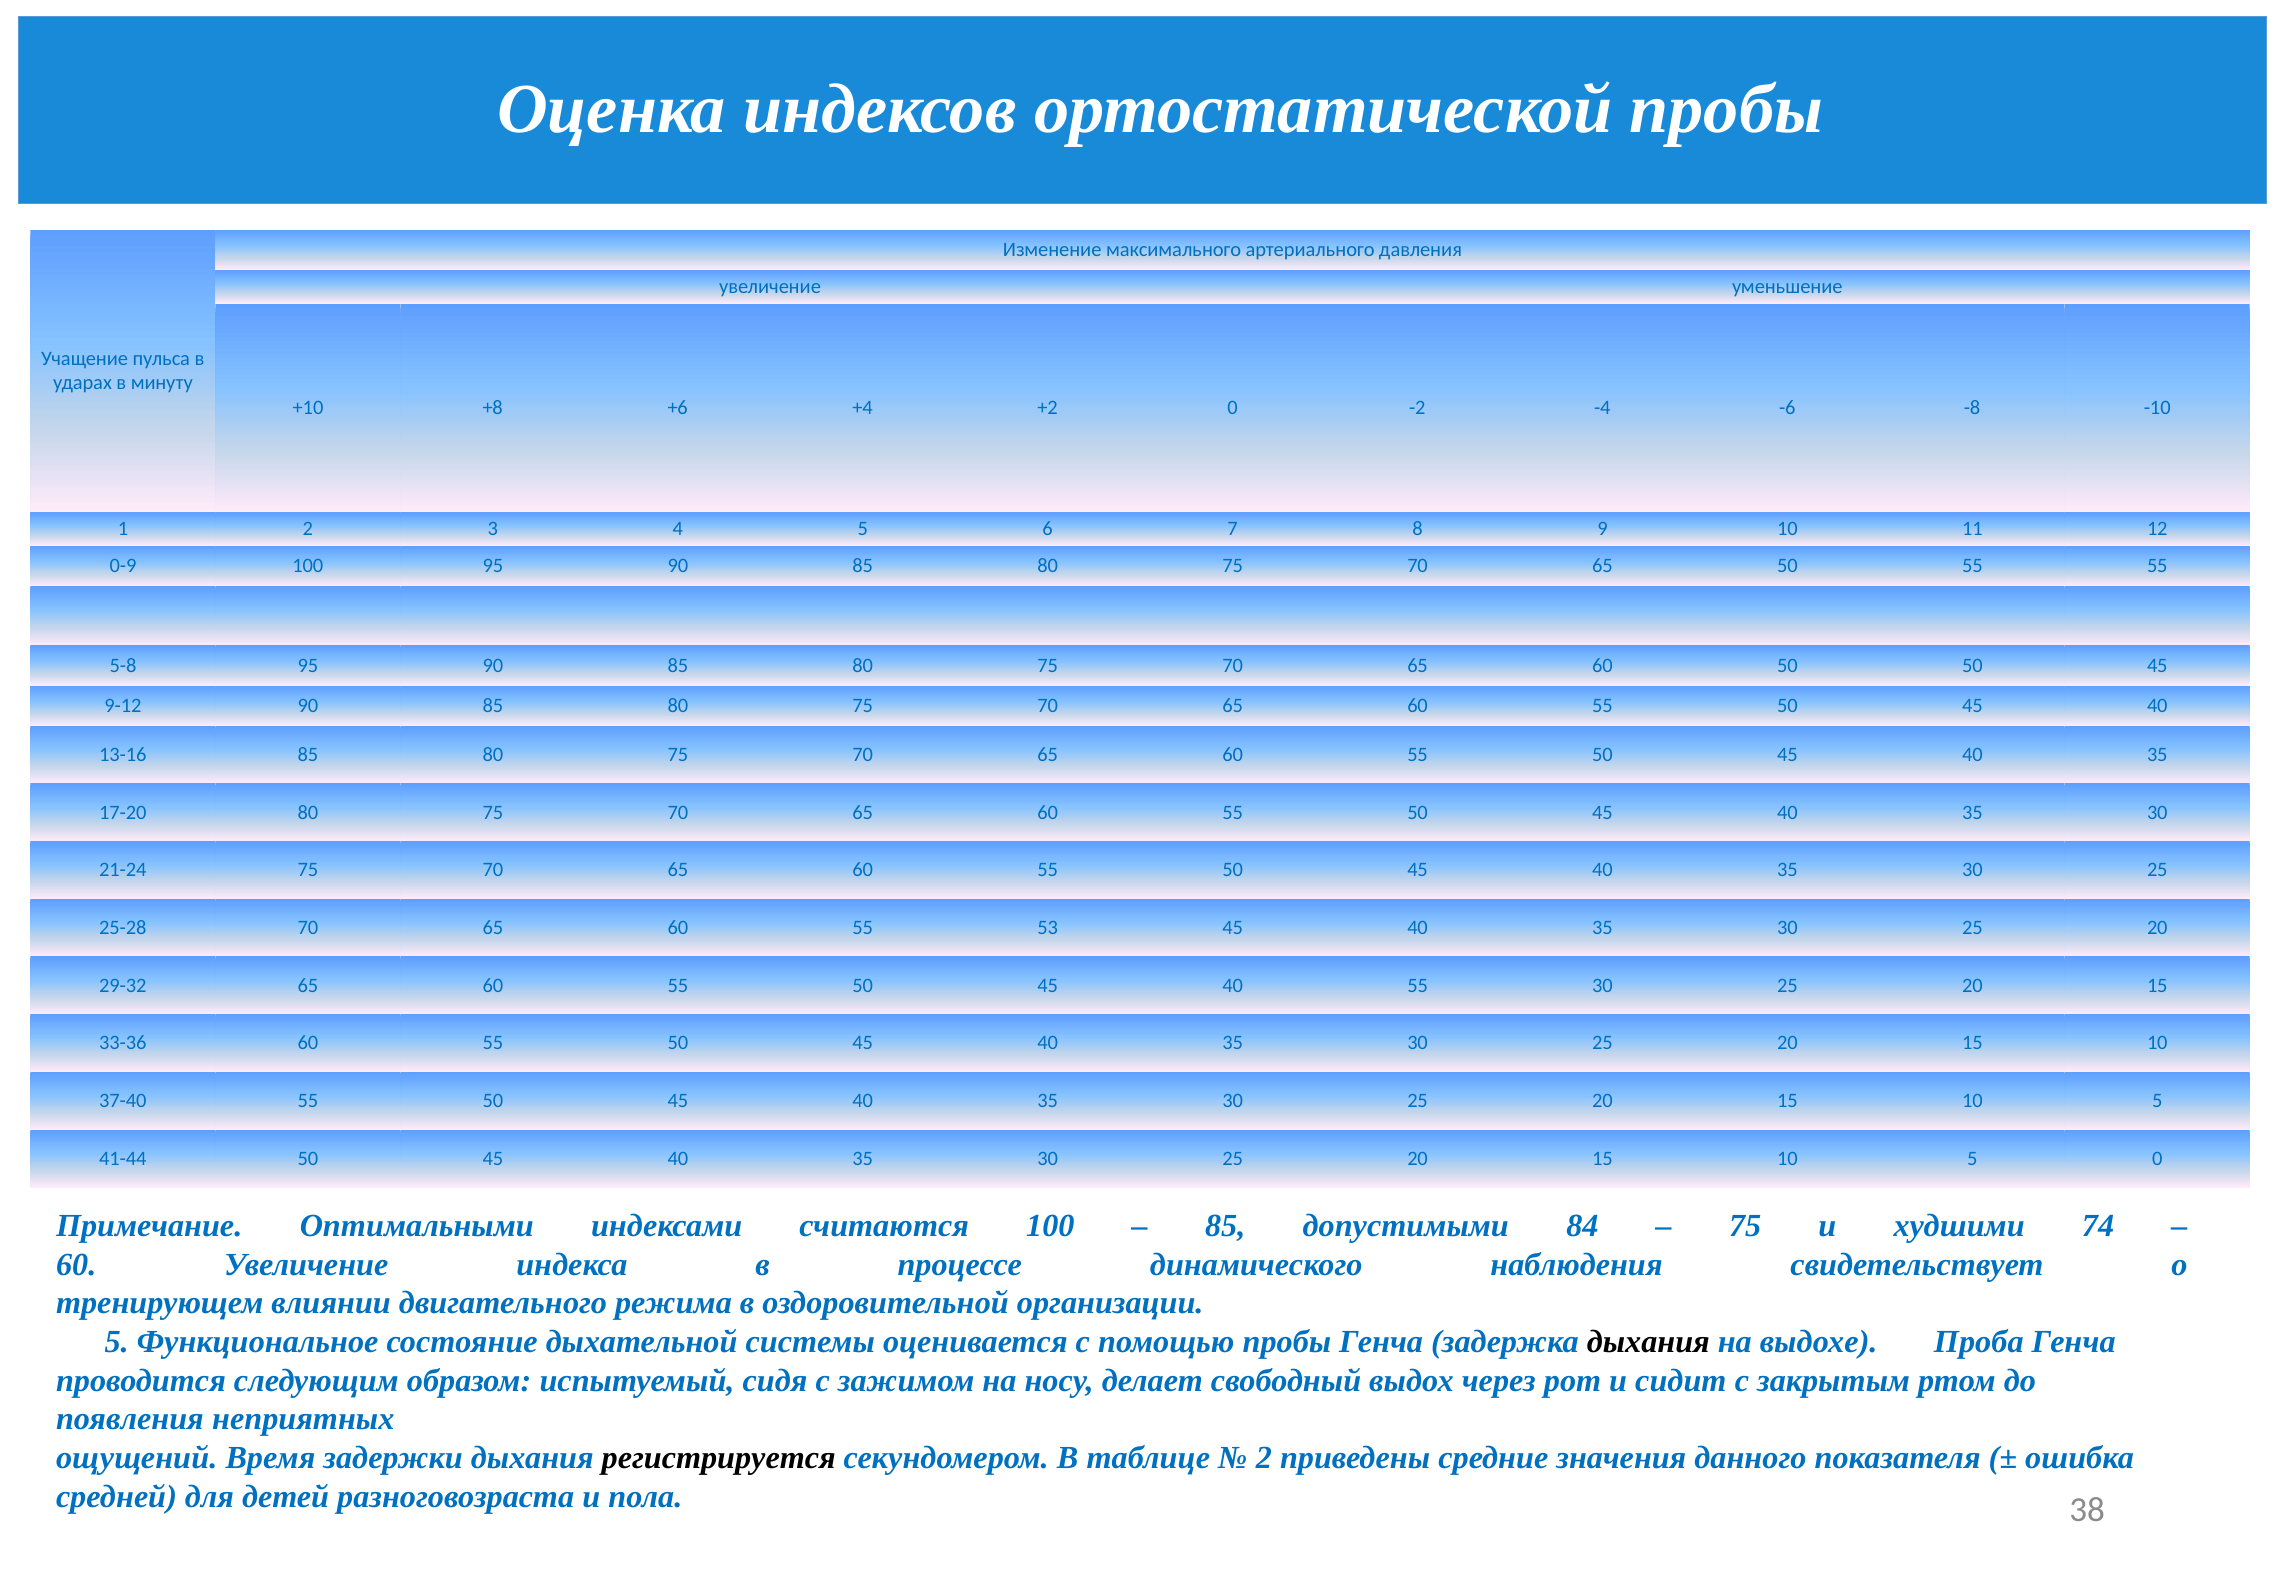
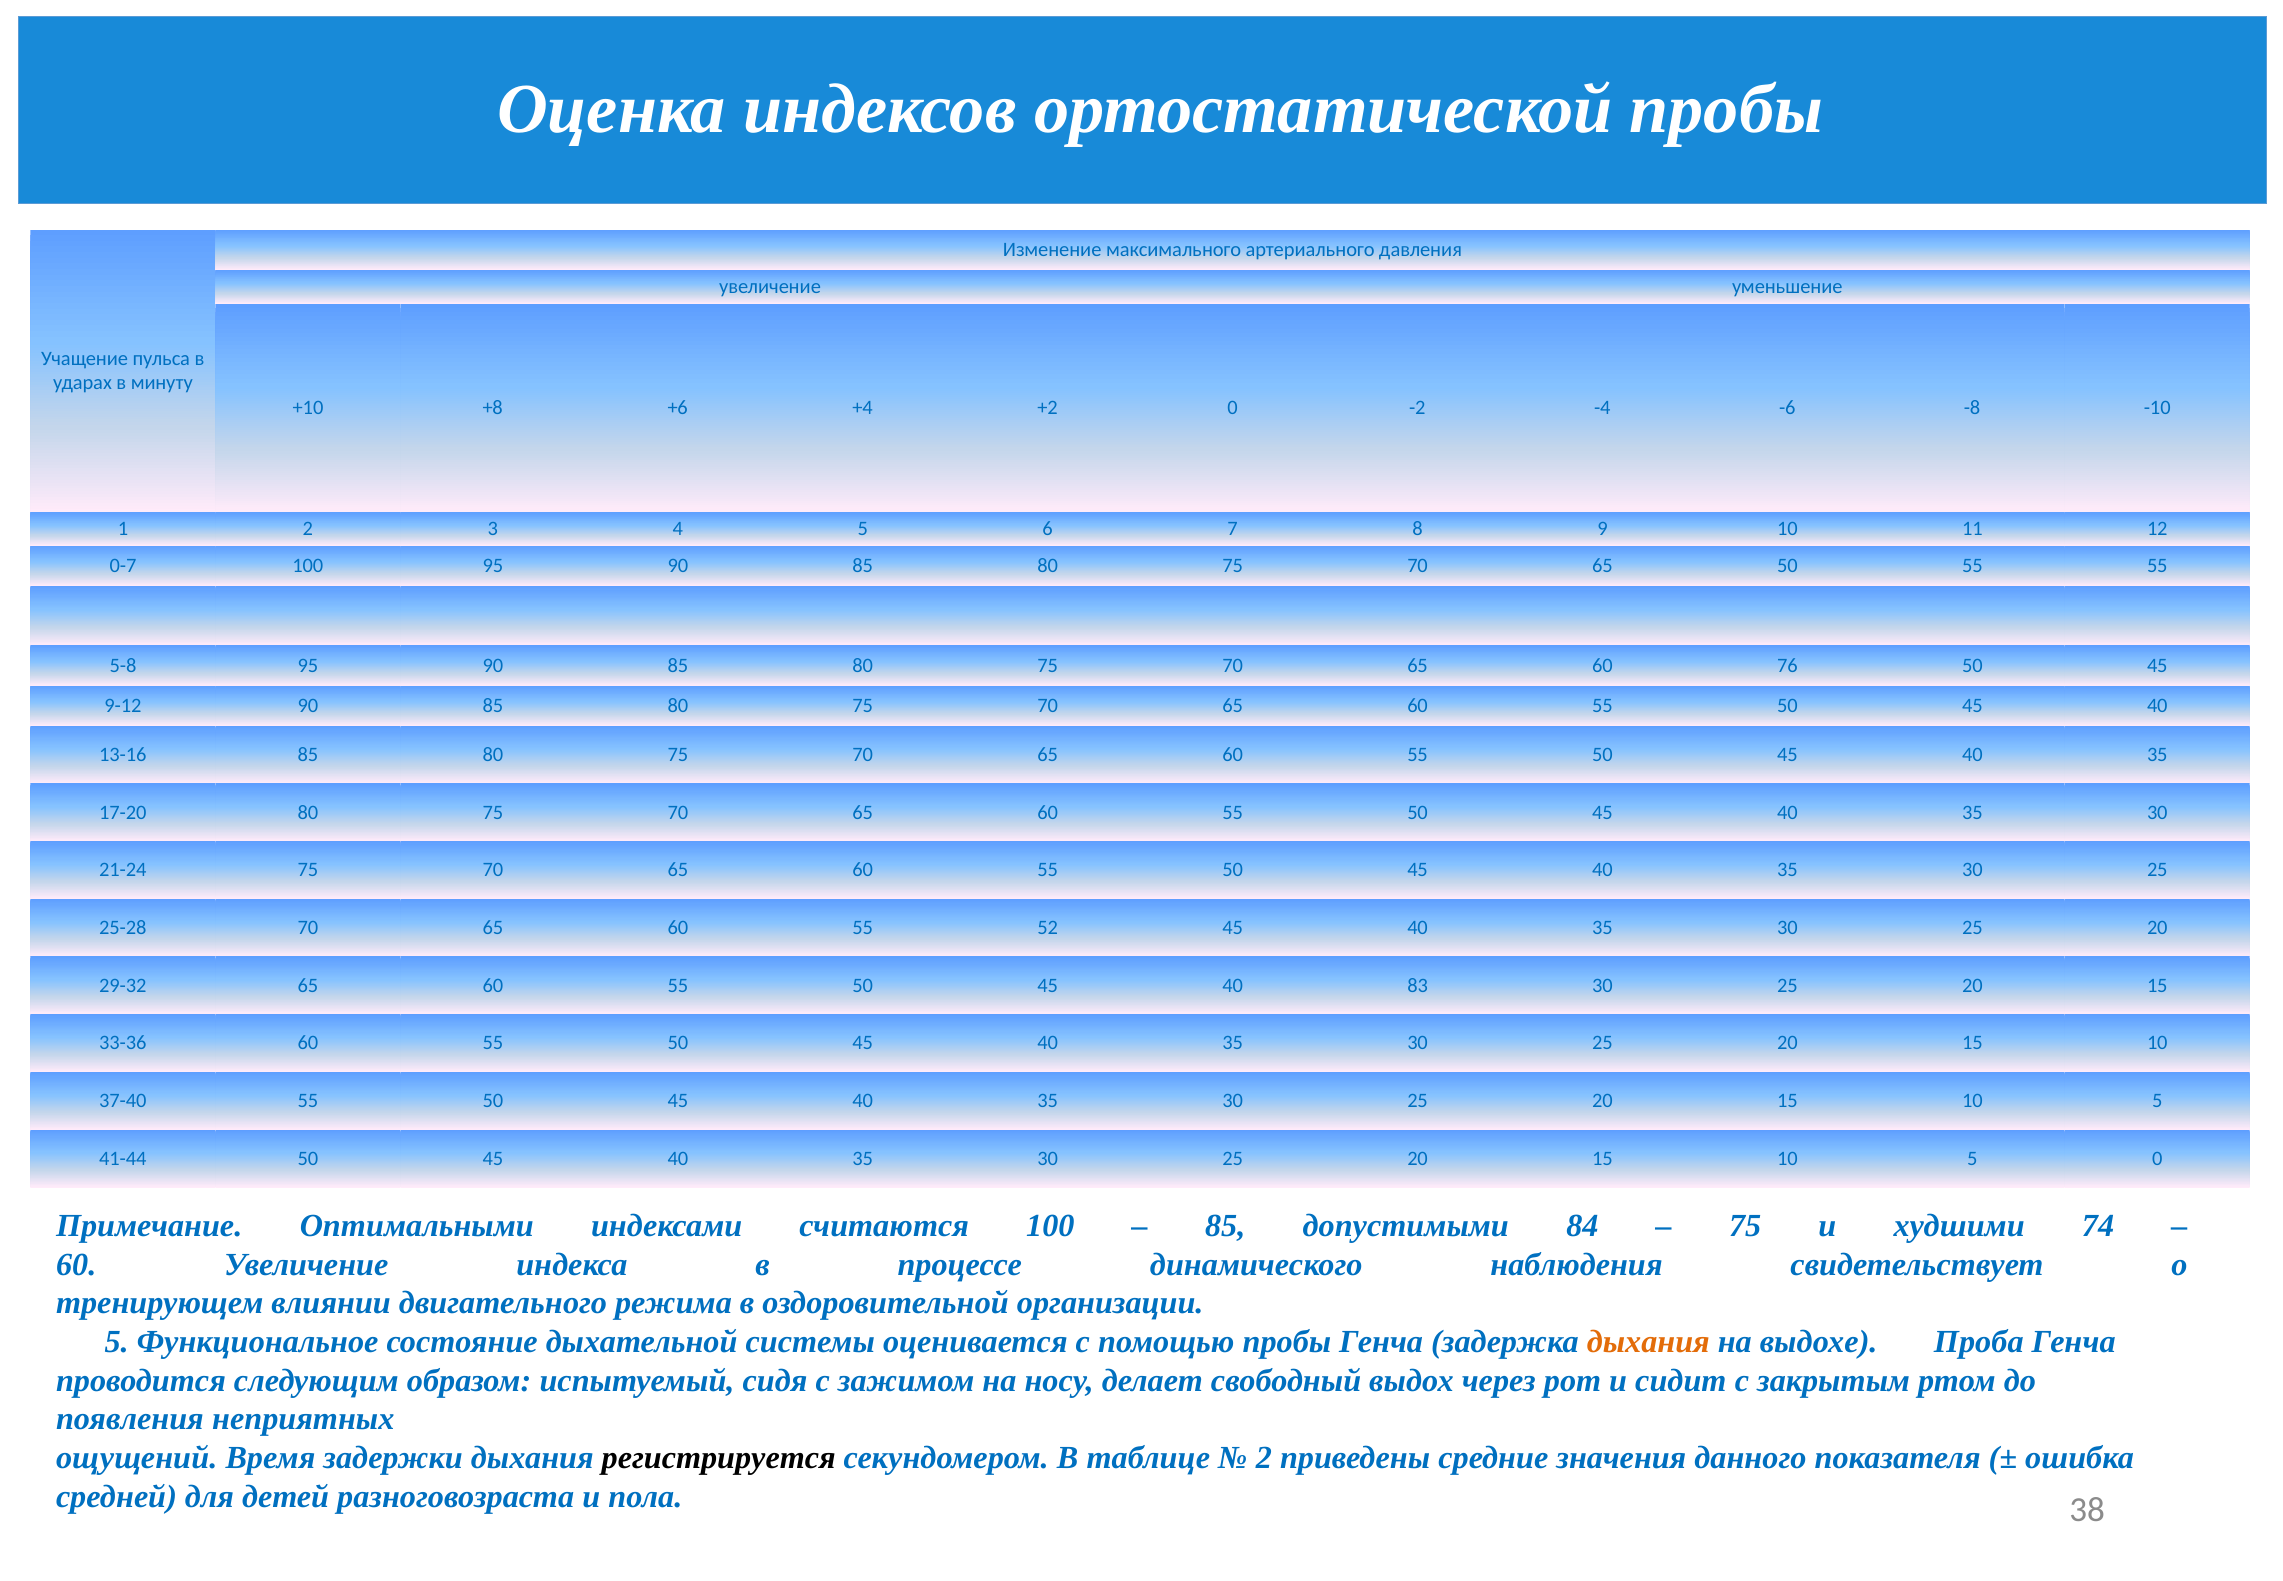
0-9: 0-9 -> 0-7
60 50: 50 -> 76
53: 53 -> 52
40 55: 55 -> 83
дыхания at (1648, 1341) colour: black -> orange
